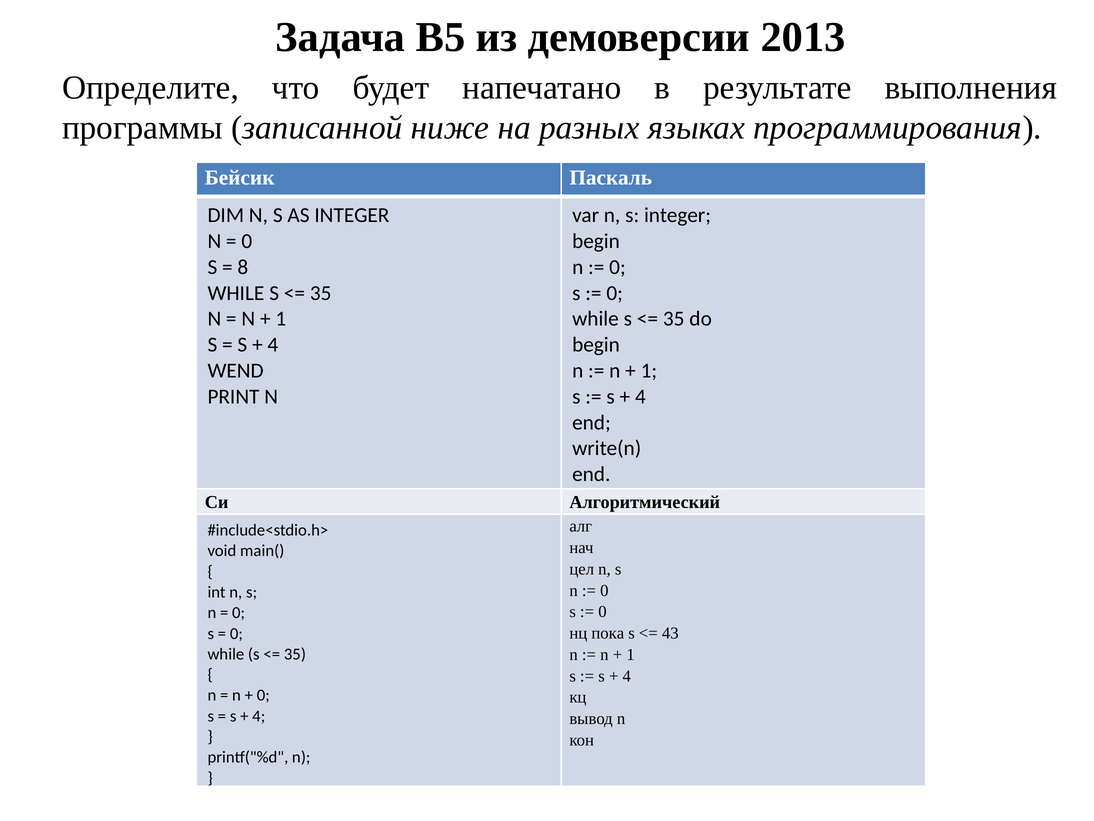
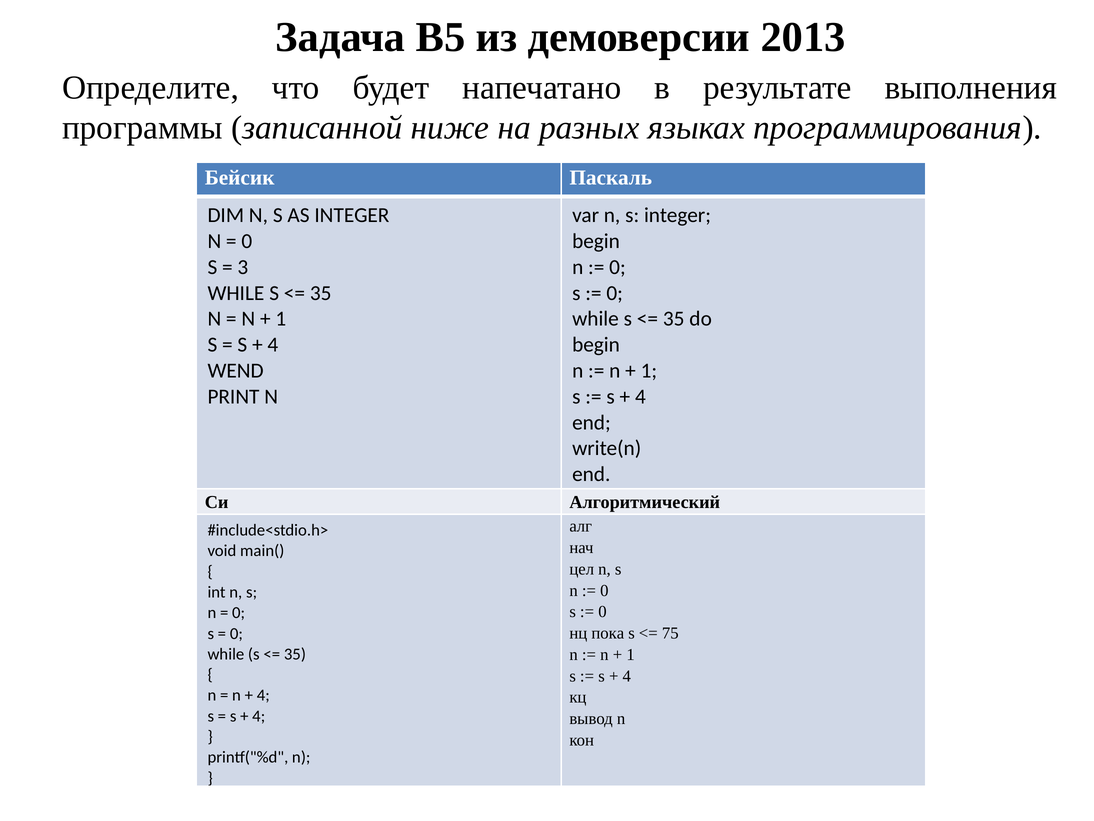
8: 8 -> 3
43: 43 -> 75
0 at (263, 695): 0 -> 4
